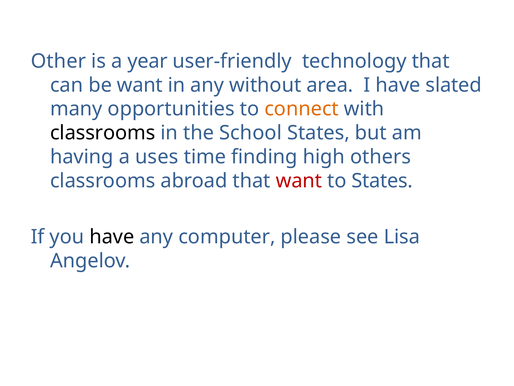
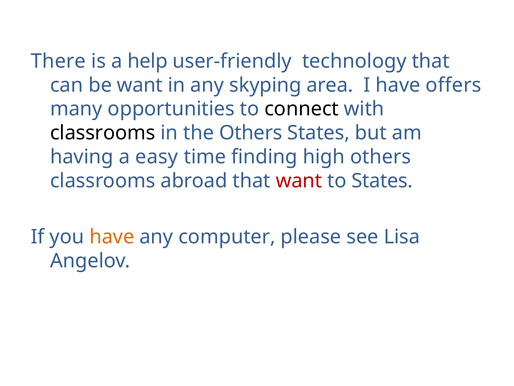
Other: Other -> There
year: year -> help
without: without -> skyping
slated: slated -> offers
connect colour: orange -> black
the School: School -> Others
uses: uses -> easy
have at (112, 237) colour: black -> orange
